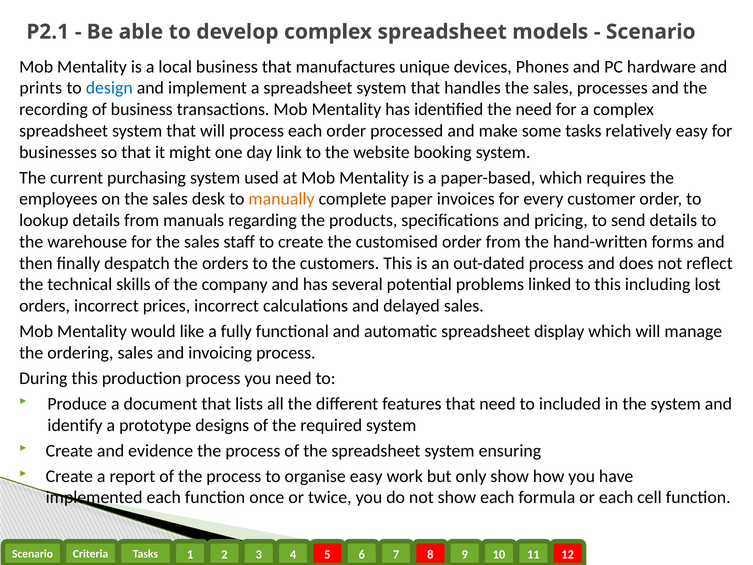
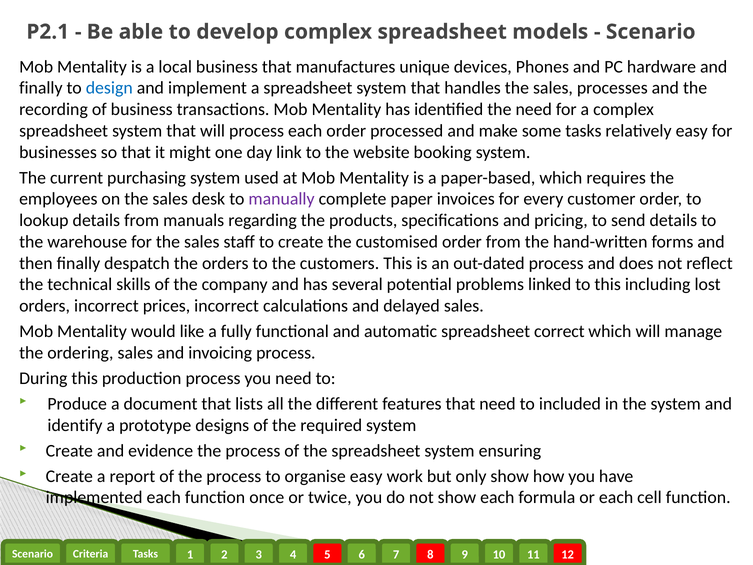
prints at (41, 88): prints -> finally
manually colour: orange -> purple
display: display -> correct
